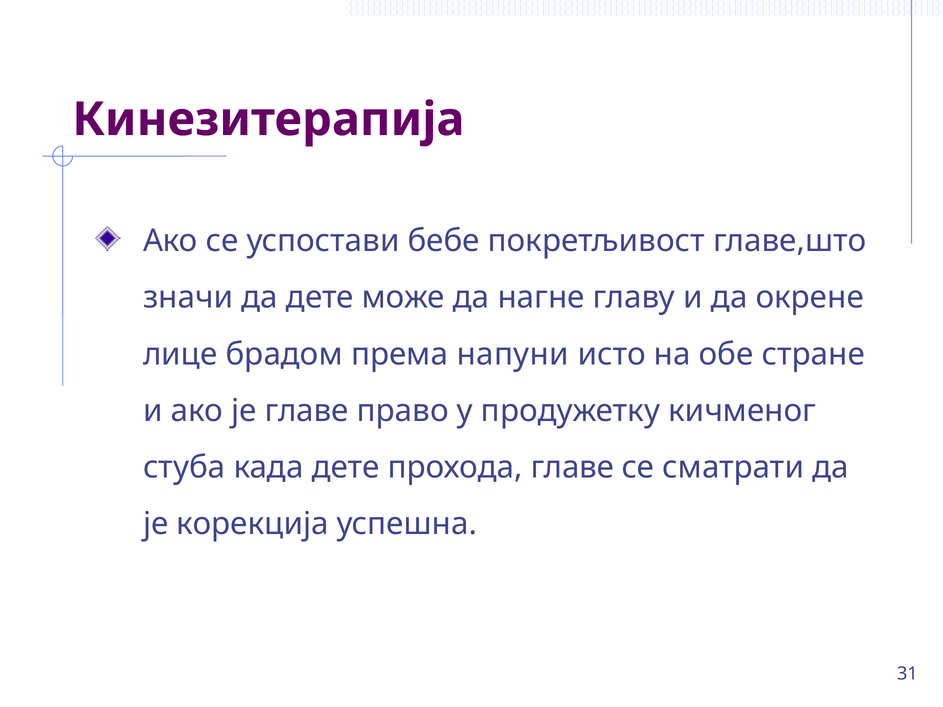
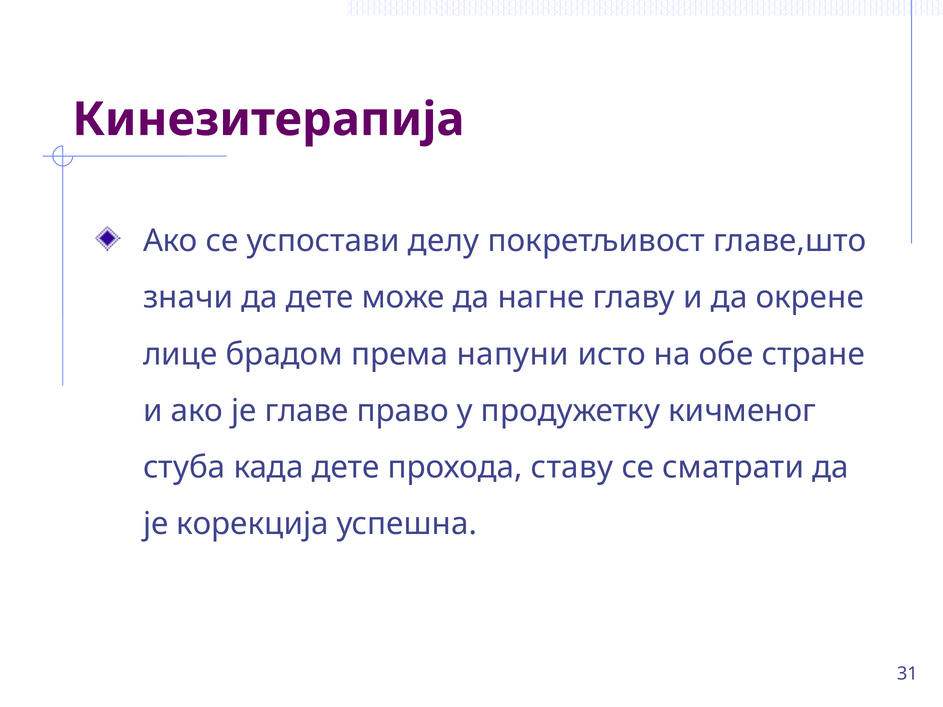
бебе: бебе -> делу
прохода главе: главе -> ставу
